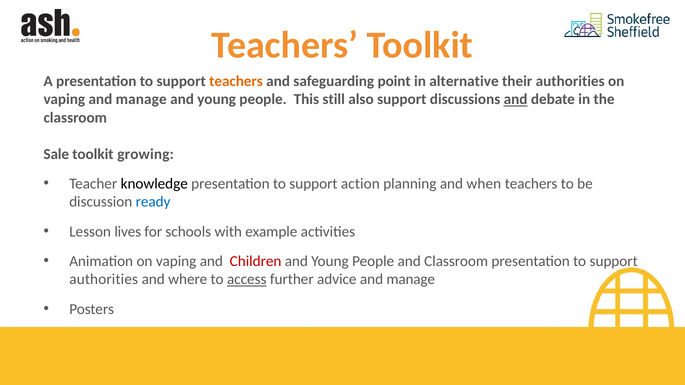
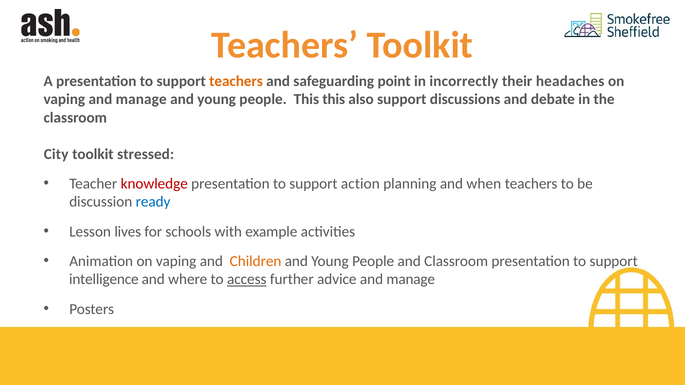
alternative: alternative -> incorrectly
their authorities: authorities -> headaches
This still: still -> this
and at (516, 99) underline: present -> none
Sale: Sale -> City
growing: growing -> stressed
knowledge colour: black -> red
Children colour: red -> orange
authorities at (104, 280): authorities -> intelligence
